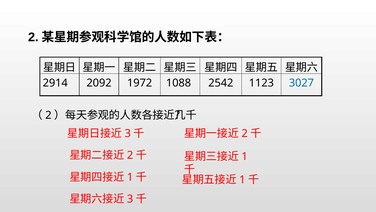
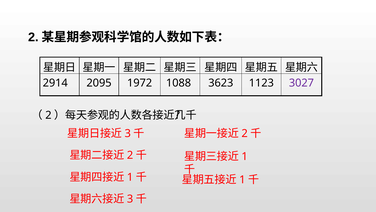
2092: 2092 -> 2095
2542: 2542 -> 3623
3027 colour: blue -> purple
